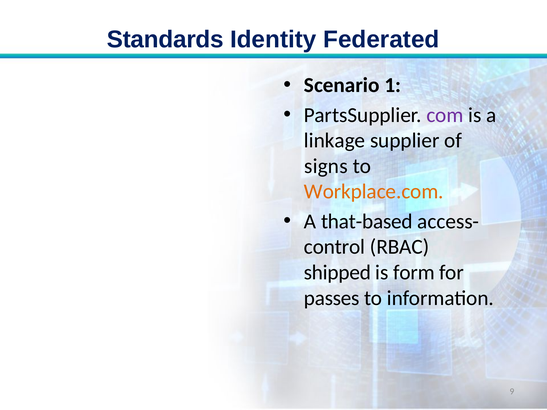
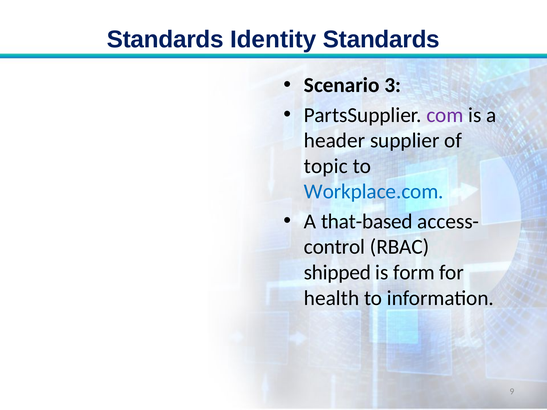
Identity Federated: Federated -> Standards
1: 1 -> 3
linkage: linkage -> header
signs: signs -> topic
Workplace.com colour: orange -> blue
passes: passes -> health
